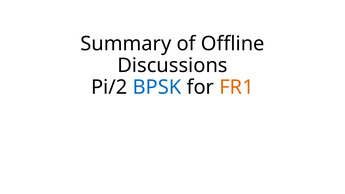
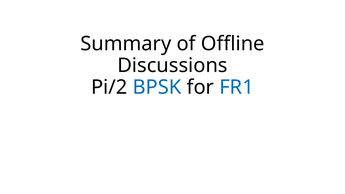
FR1 colour: orange -> blue
